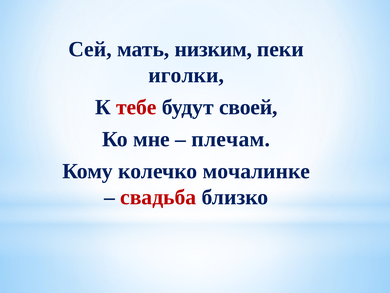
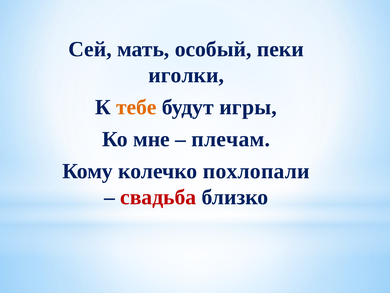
низким: низким -> особый
тебе colour: red -> orange
своей: своей -> игры
мочалинке: мочалинке -> похлопали
